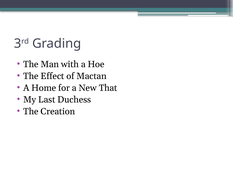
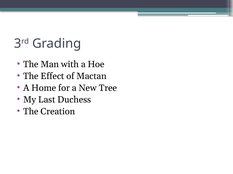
That: That -> Tree
